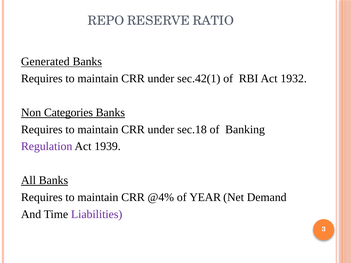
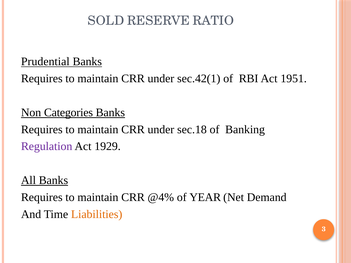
REPO: REPO -> SOLD
Generated: Generated -> Prudential
1932: 1932 -> 1951
1939: 1939 -> 1929
Liabilities colour: purple -> orange
